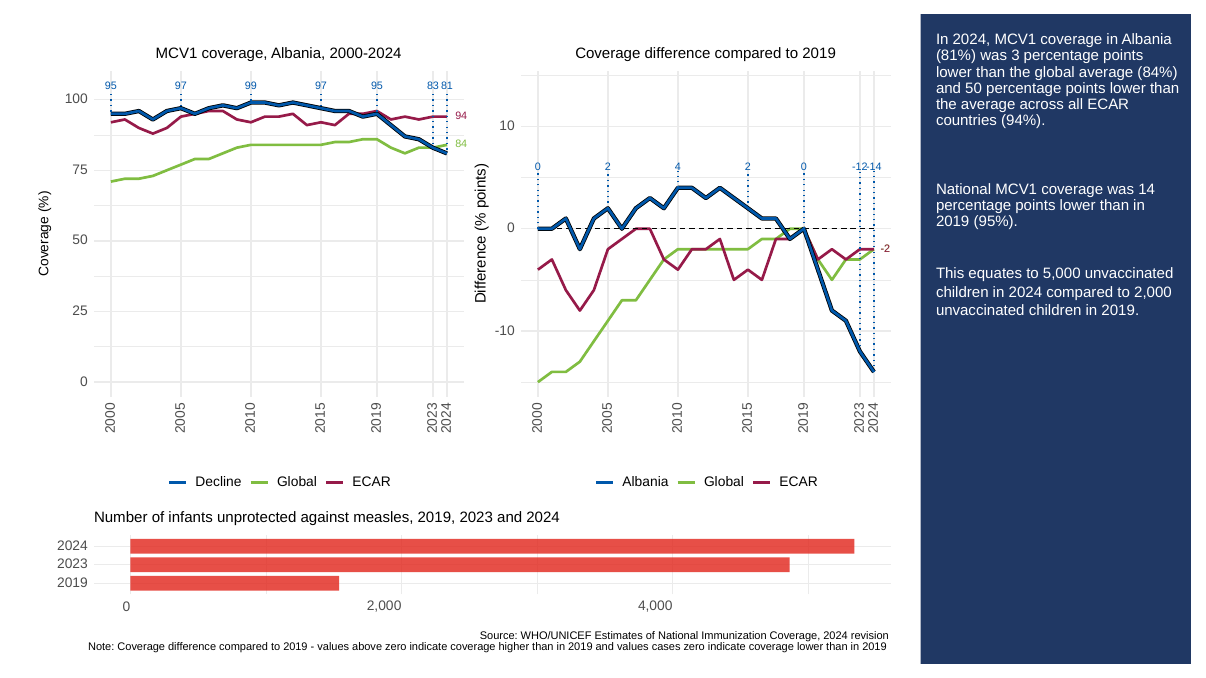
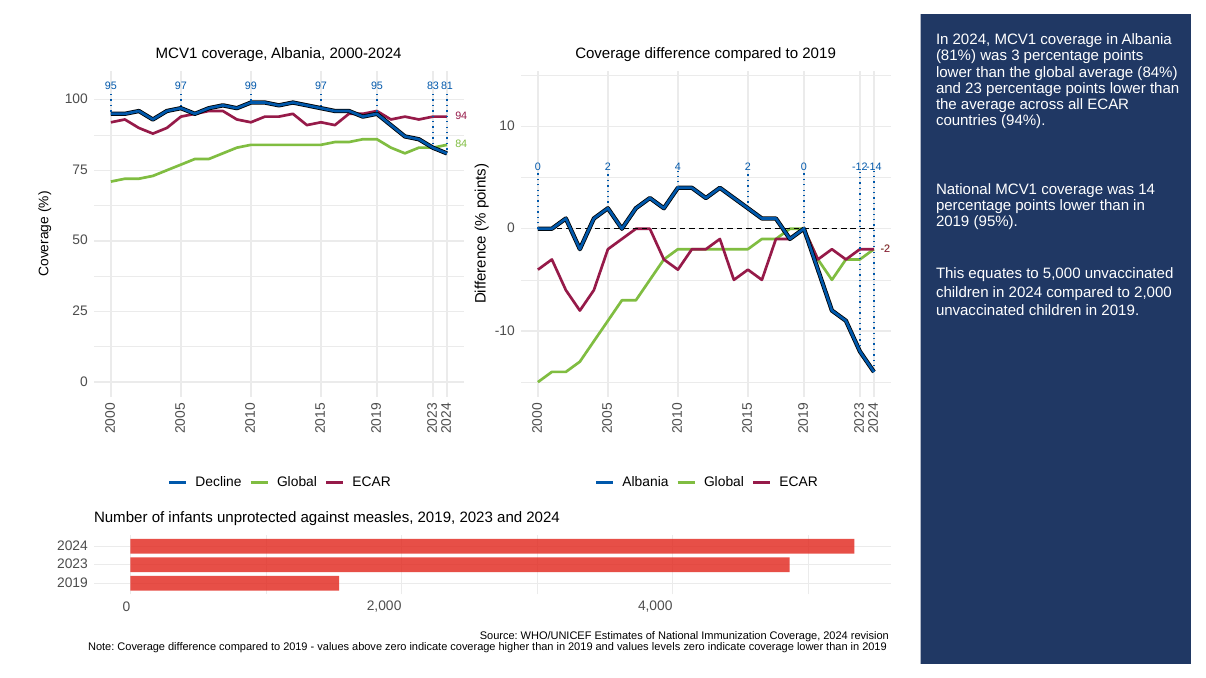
and 50: 50 -> 23
cases: cases -> levels
